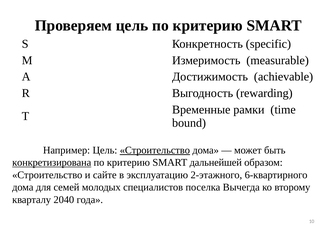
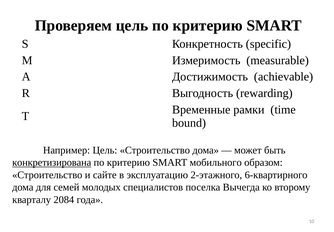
Строительство at (155, 150) underline: present -> none
дальнейшей: дальнейшей -> мобильного
2040: 2040 -> 2084
